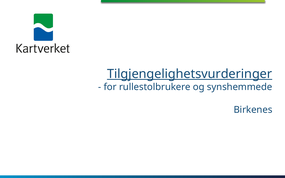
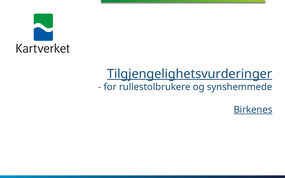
Birkenes underline: none -> present
